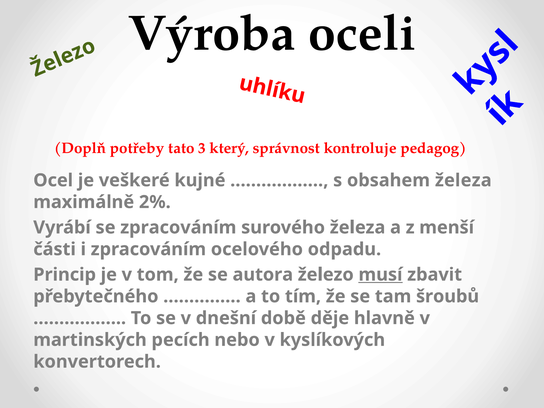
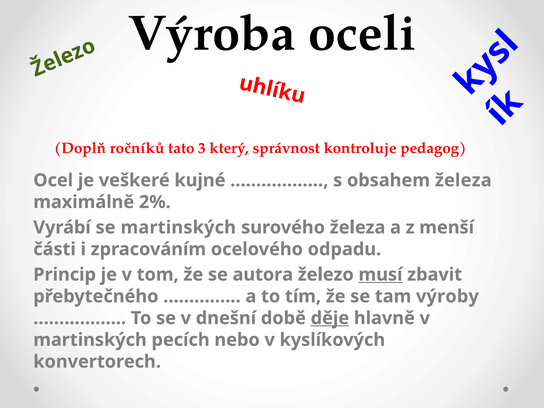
potřeby: potřeby -> ročníků
se zpracováním: zpracováním -> martinských
šroubů: šroubů -> výroby
děje underline: none -> present
